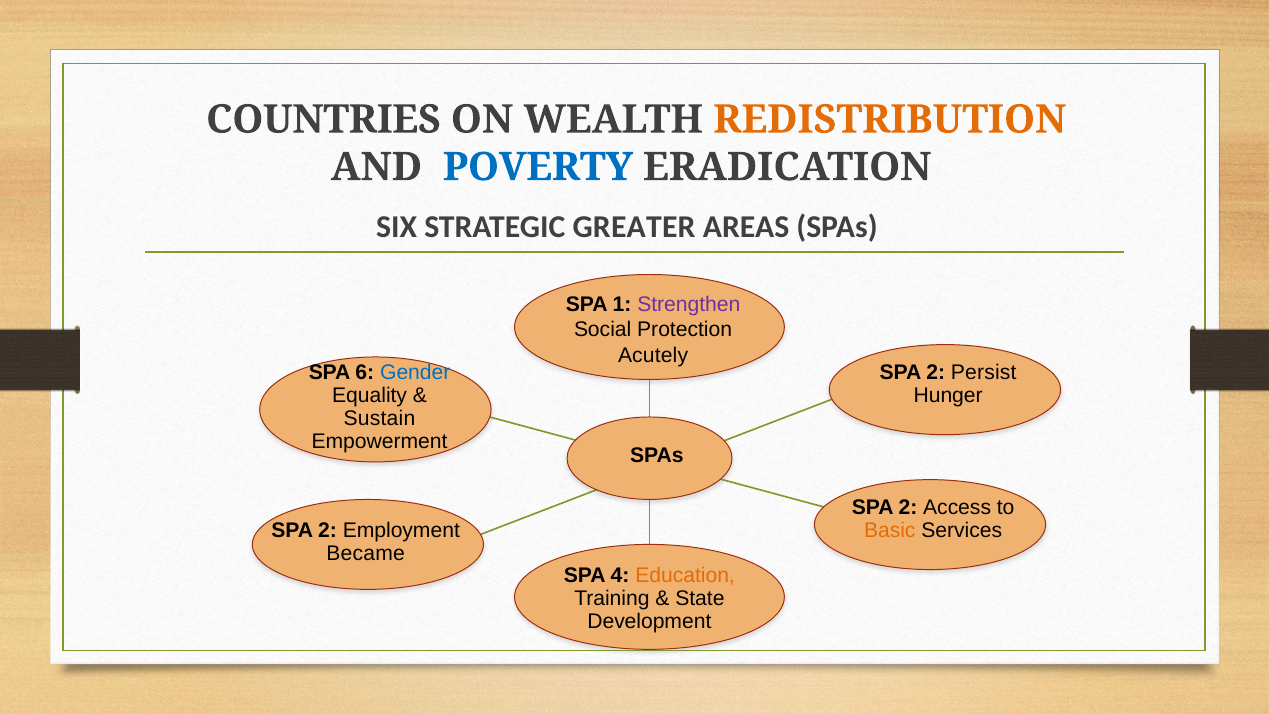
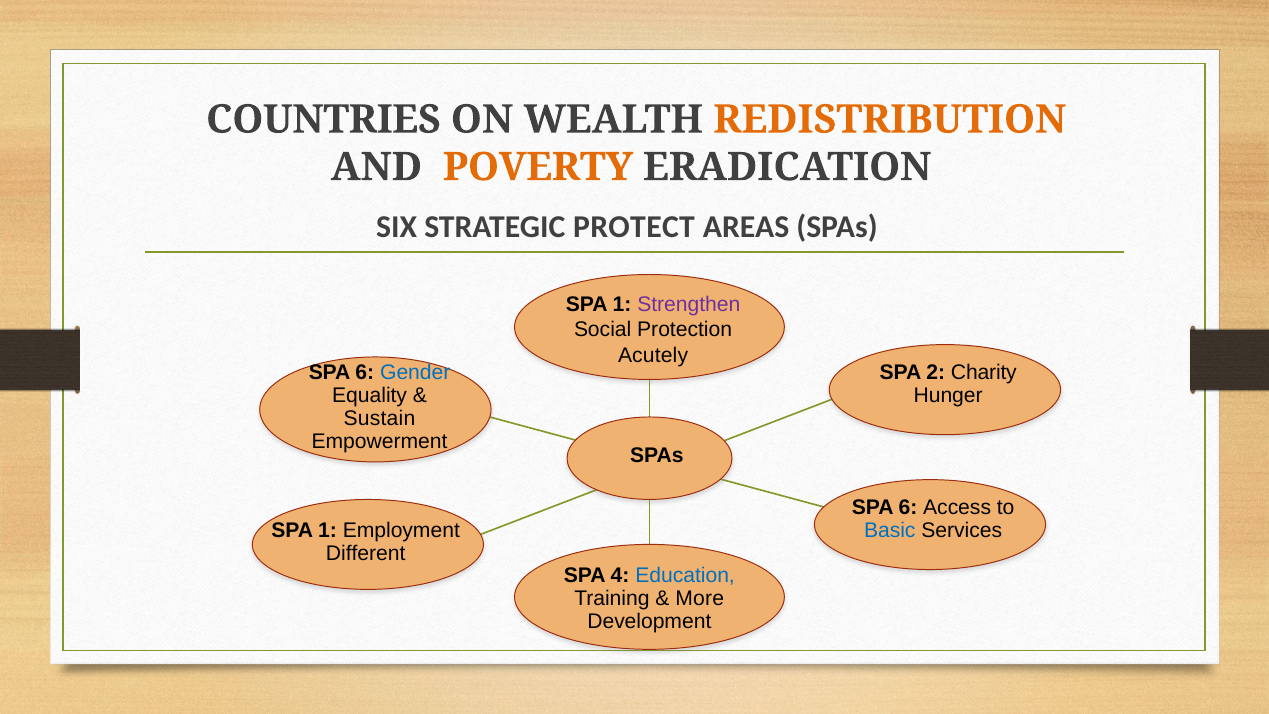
POVERTY colour: blue -> orange
GREATER: GREATER -> PROTECT
Persist: Persist -> Charity
2 at (908, 508): 2 -> 6
2 at (328, 530): 2 -> 1
Basic colour: orange -> blue
Became: Became -> Different
Education colour: orange -> blue
State: State -> More
